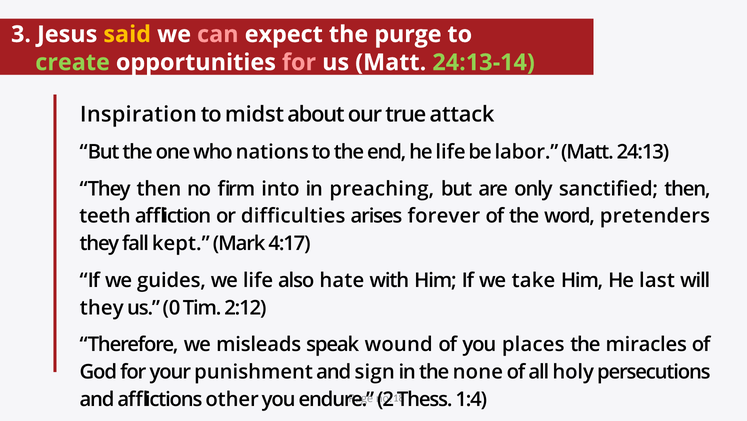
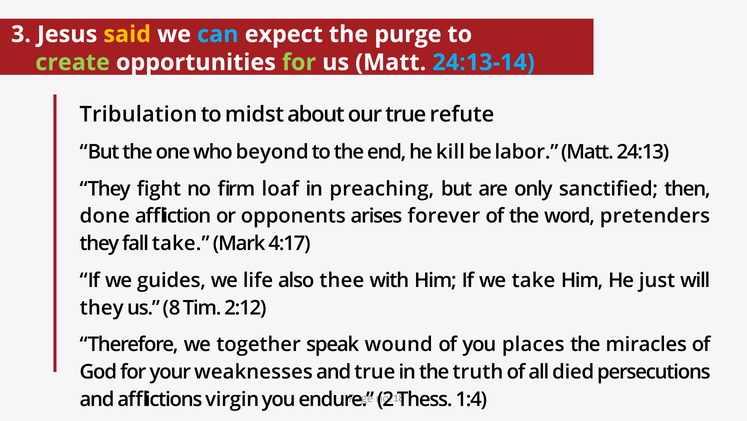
can colour: pink -> light blue
for at (299, 62) colour: pink -> light green
24:13-14 colour: light green -> light blue
Inspiration: Inspiration -> Tribulation
attack: attack -> refute
nations: nations -> beyond
he life: life -> kill
They then: then -> fight
into: into -> loaf
teeth: teeth -> done
difficulties: difficulties -> opponents
fall kept: kept -> take
hate: hate -> thee
last: last -> just
0: 0 -> 8
misleads: misleads -> together
punishment: punishment -> weaknesses
and sign: sign -> true
none: none -> truth
holy: holy -> died
other: other -> virgin
